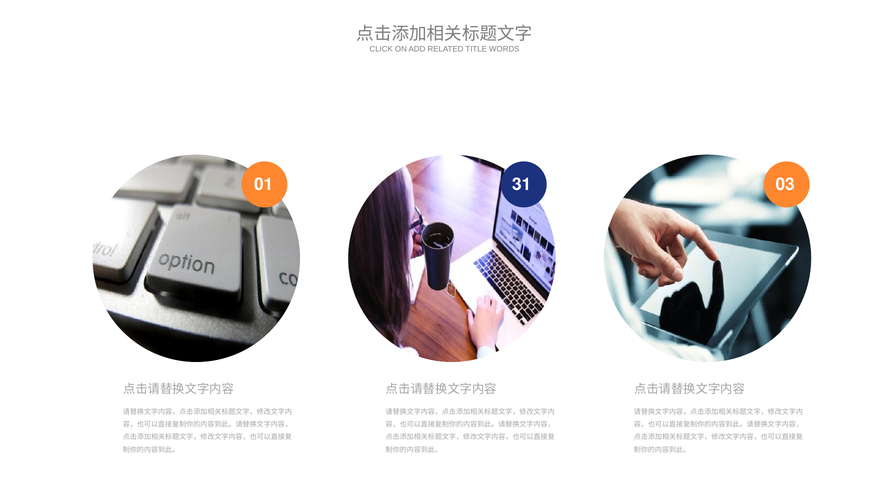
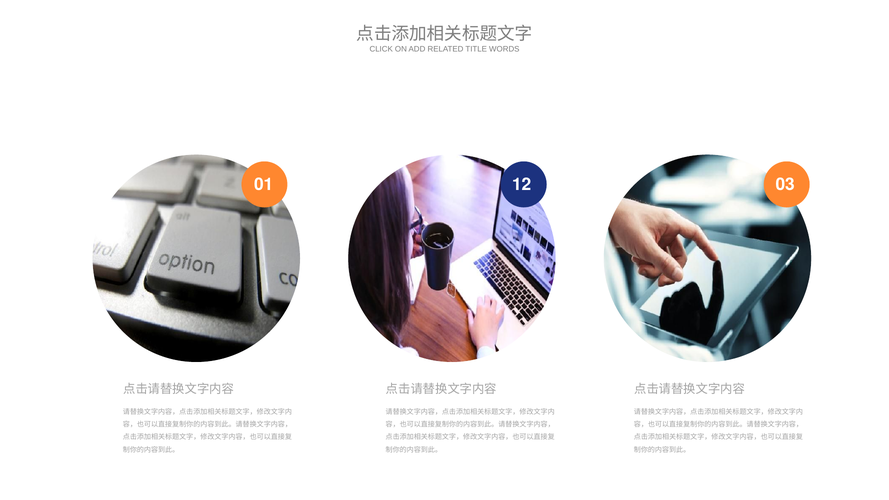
31: 31 -> 12
